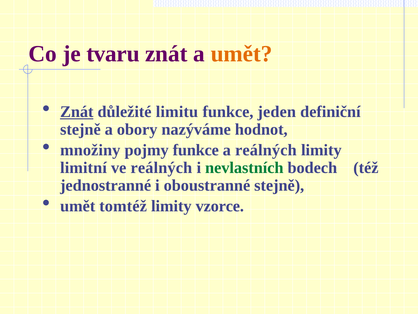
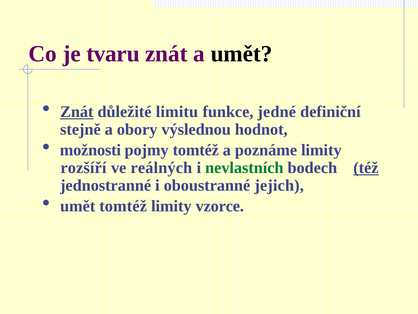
umět at (242, 54) colour: orange -> black
jeden: jeden -> jedné
nazýváme: nazýváme -> výslednou
množiny: množiny -> možnosti
pojmy funkce: funkce -> tomtéž
a reálných: reálných -> poznáme
limitní: limitní -> rozšíří
též underline: none -> present
oboustranné stejně: stejně -> jejich
